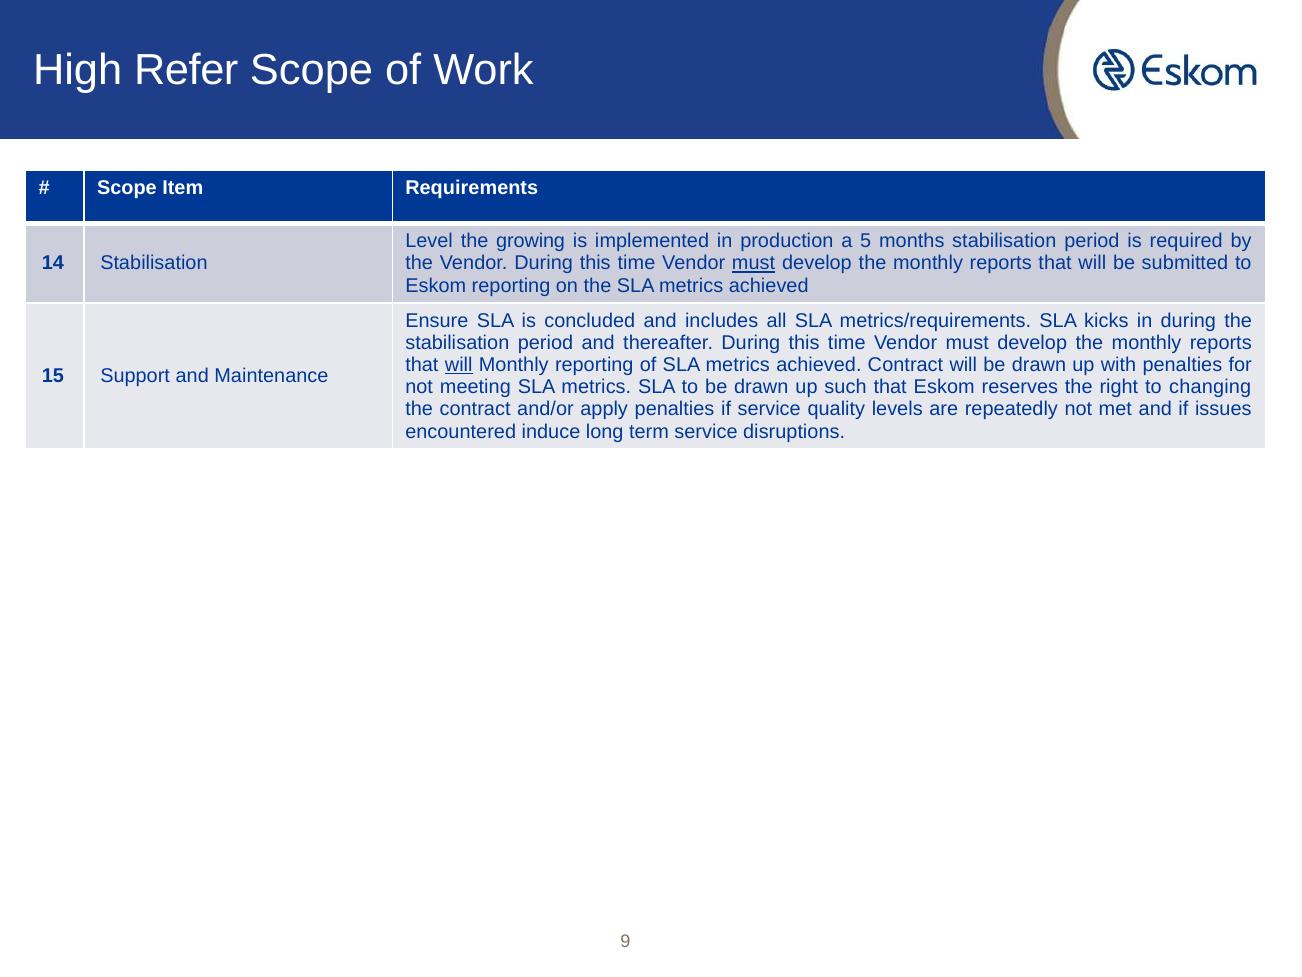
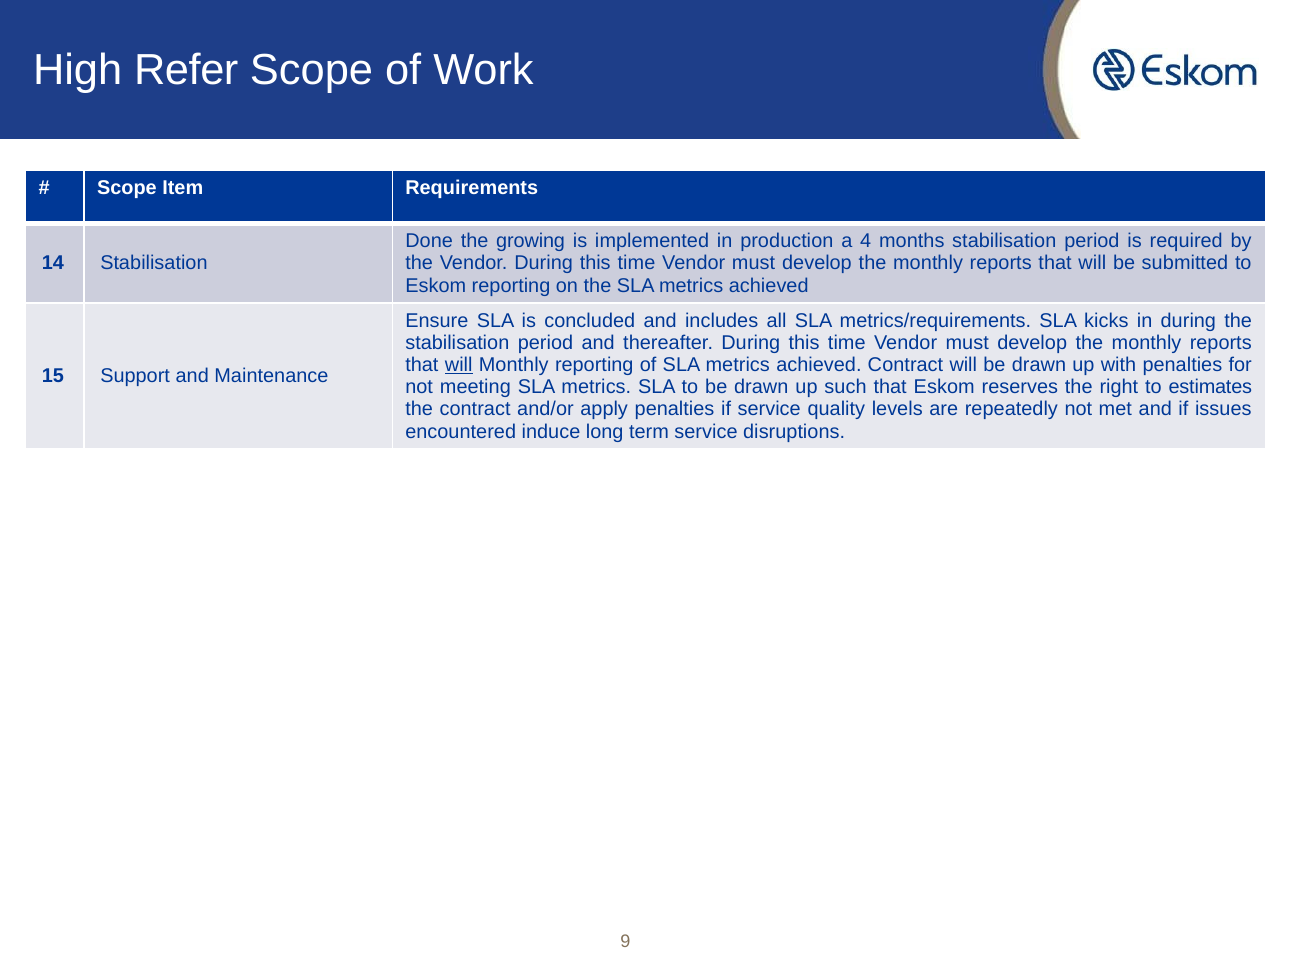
Level: Level -> Done
5: 5 -> 4
must at (754, 263) underline: present -> none
changing: changing -> estimates
